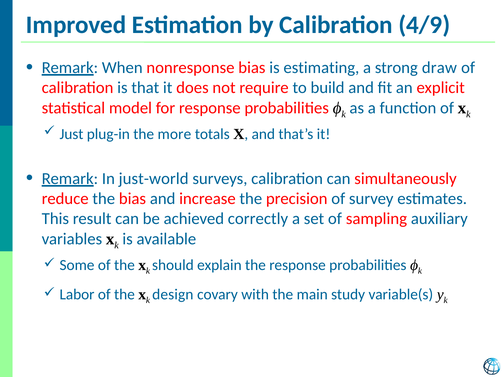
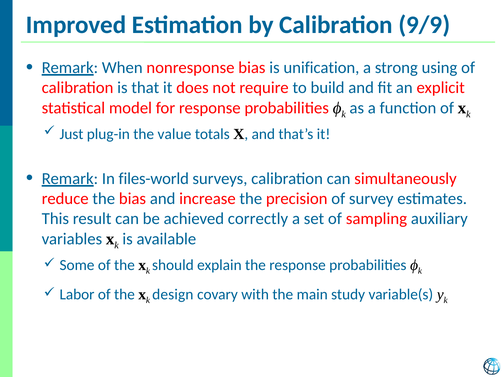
4/9: 4/9 -> 9/9
estimating: estimating -> unification
draw: draw -> using
more: more -> value
just-world: just-world -> files-world
